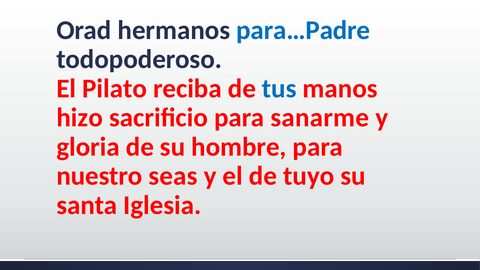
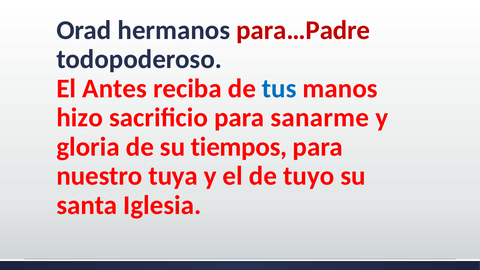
para…Padre colour: blue -> red
Pilato: Pilato -> Antes
hombre: hombre -> tiempos
seas: seas -> tuya
